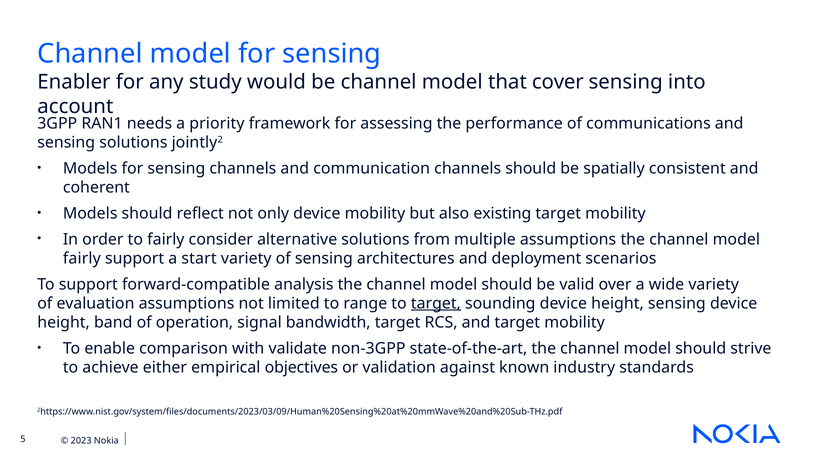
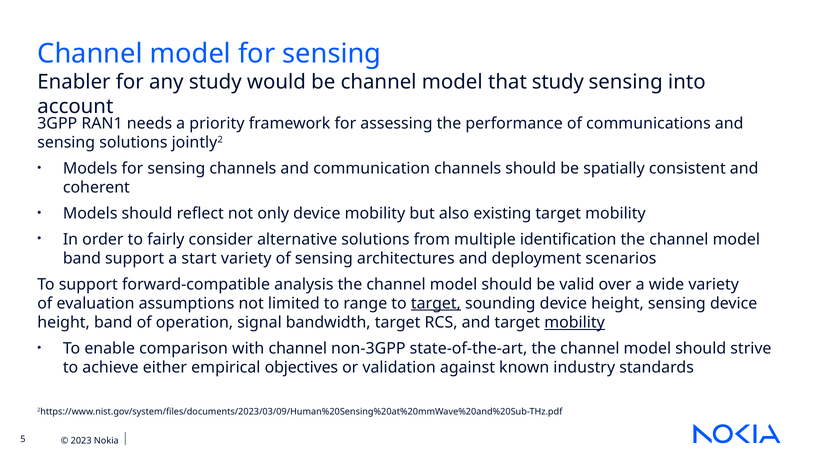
that cover: cover -> study
multiple assumptions: assumptions -> identification
fairly at (82, 258): fairly -> band
mobility at (575, 323) underline: none -> present
with validate: validate -> channel
